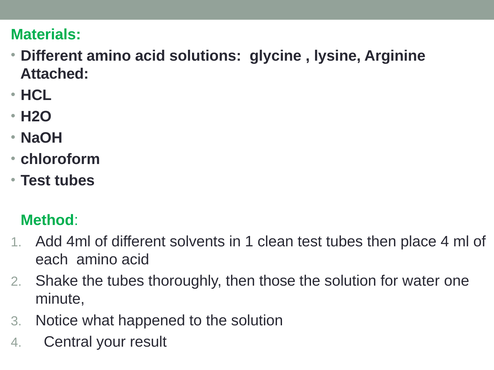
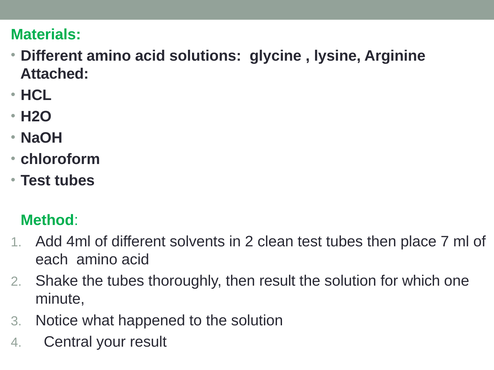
in 1: 1 -> 2
place 4: 4 -> 7
then those: those -> result
water: water -> which
